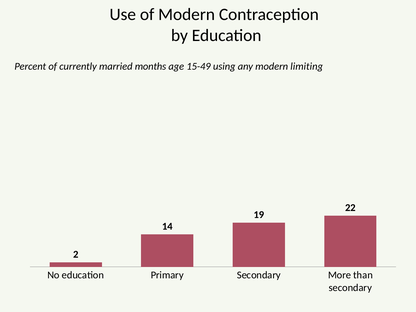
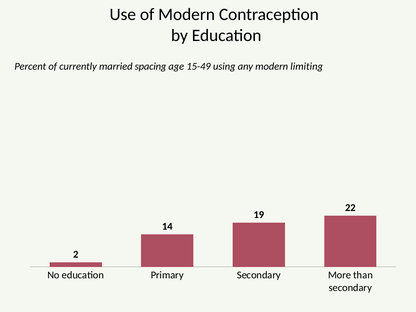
months: months -> spacing
